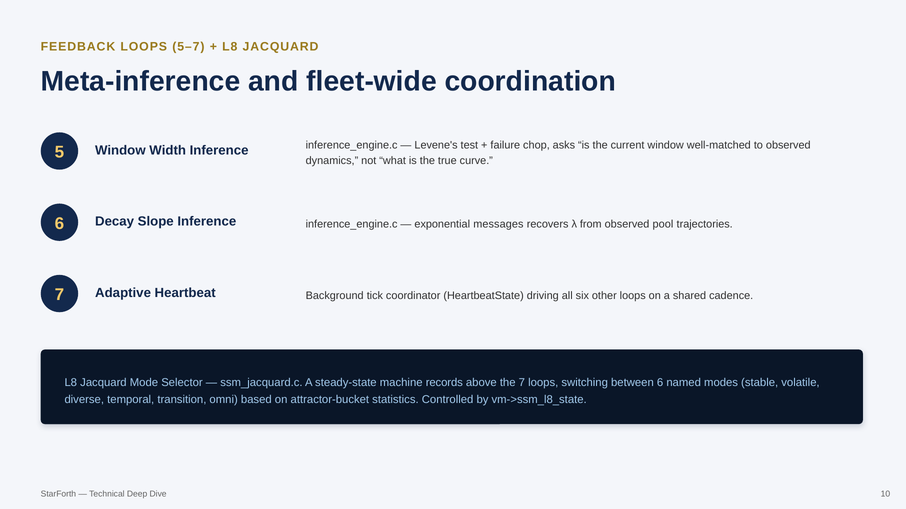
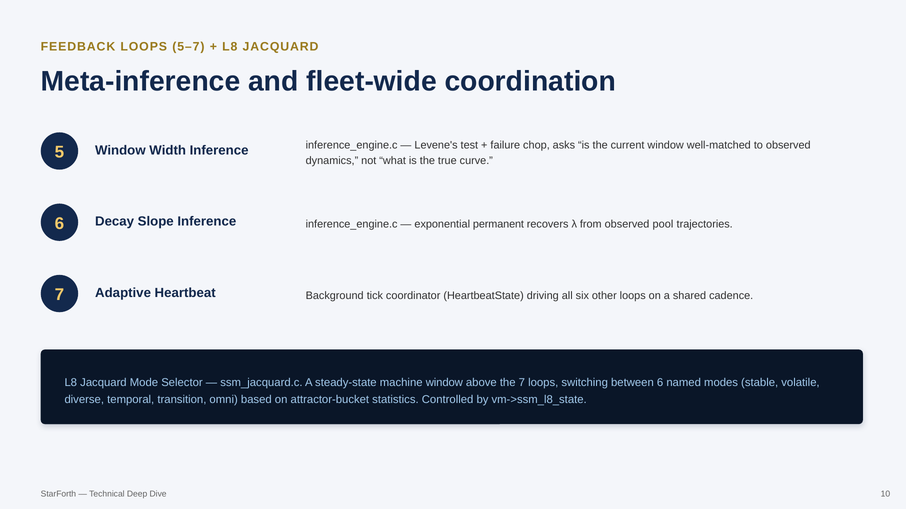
messages: messages -> permanent
machine records: records -> window
